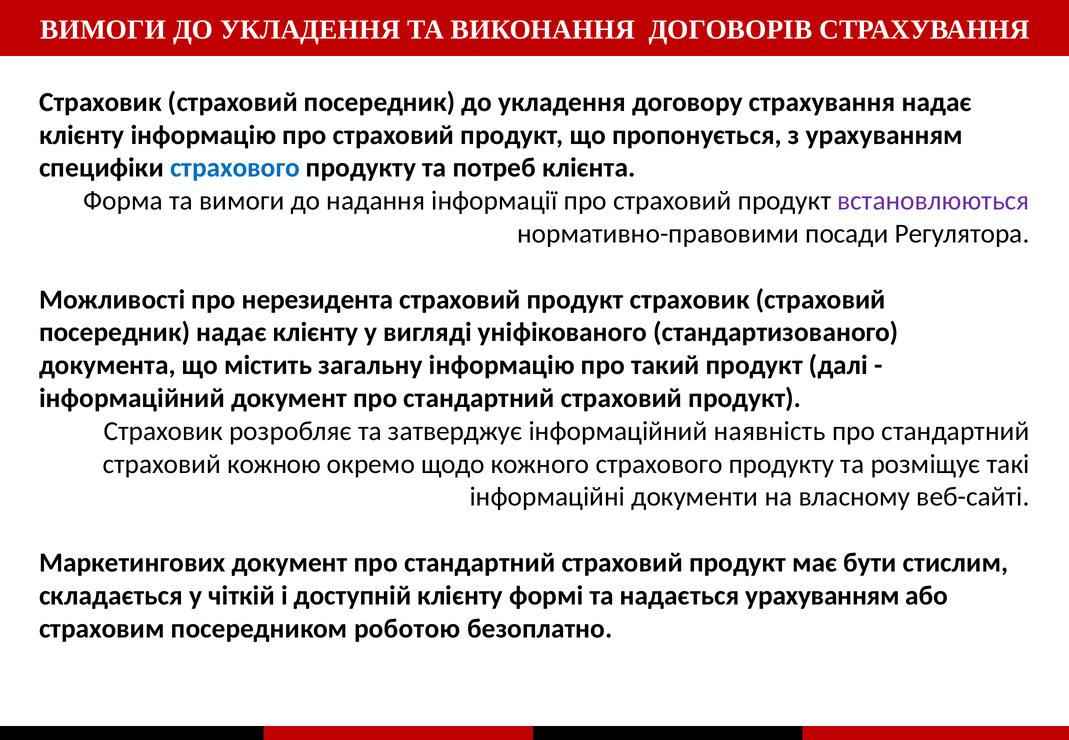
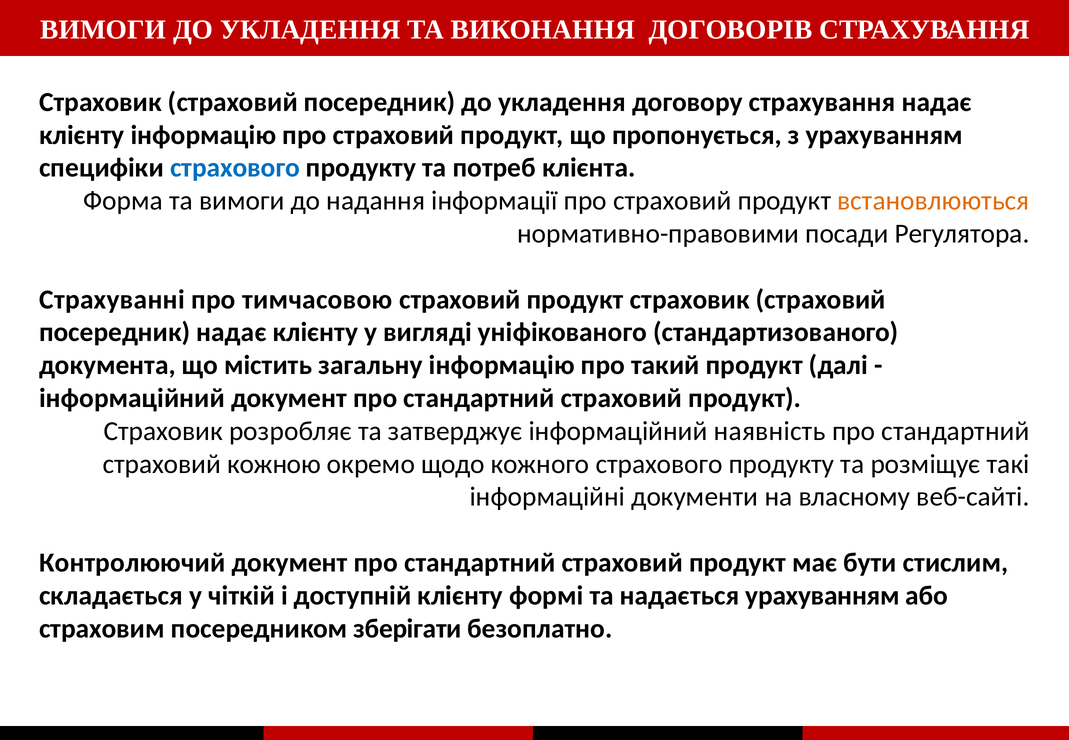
встановлюються colour: purple -> orange
Можливості: Можливості -> Страхуванні
нерезидента: нерезидента -> тимчасовою
Маркетингових: Маркетингових -> Контролюючий
роботою: роботою -> зберігати
